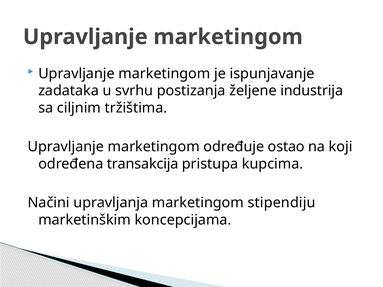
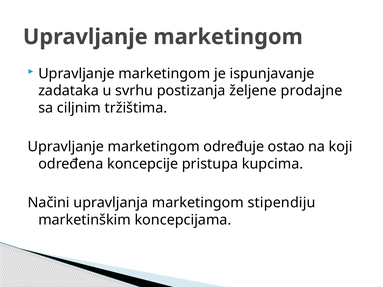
industrija: industrija -> prodajne
transakcija: transakcija -> koncepcije
